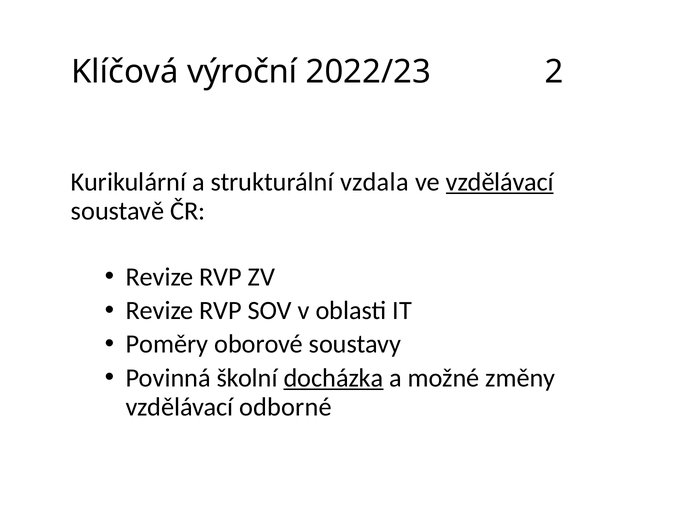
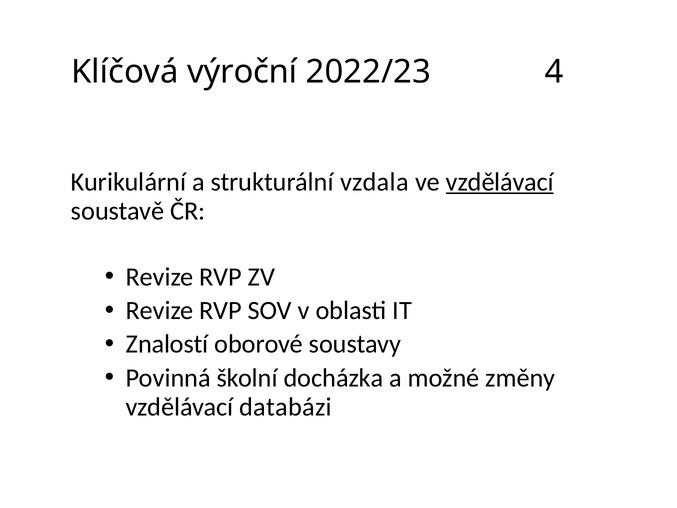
2: 2 -> 4
Poměry: Poměry -> Znalostí
docházka underline: present -> none
odborné: odborné -> databázi
